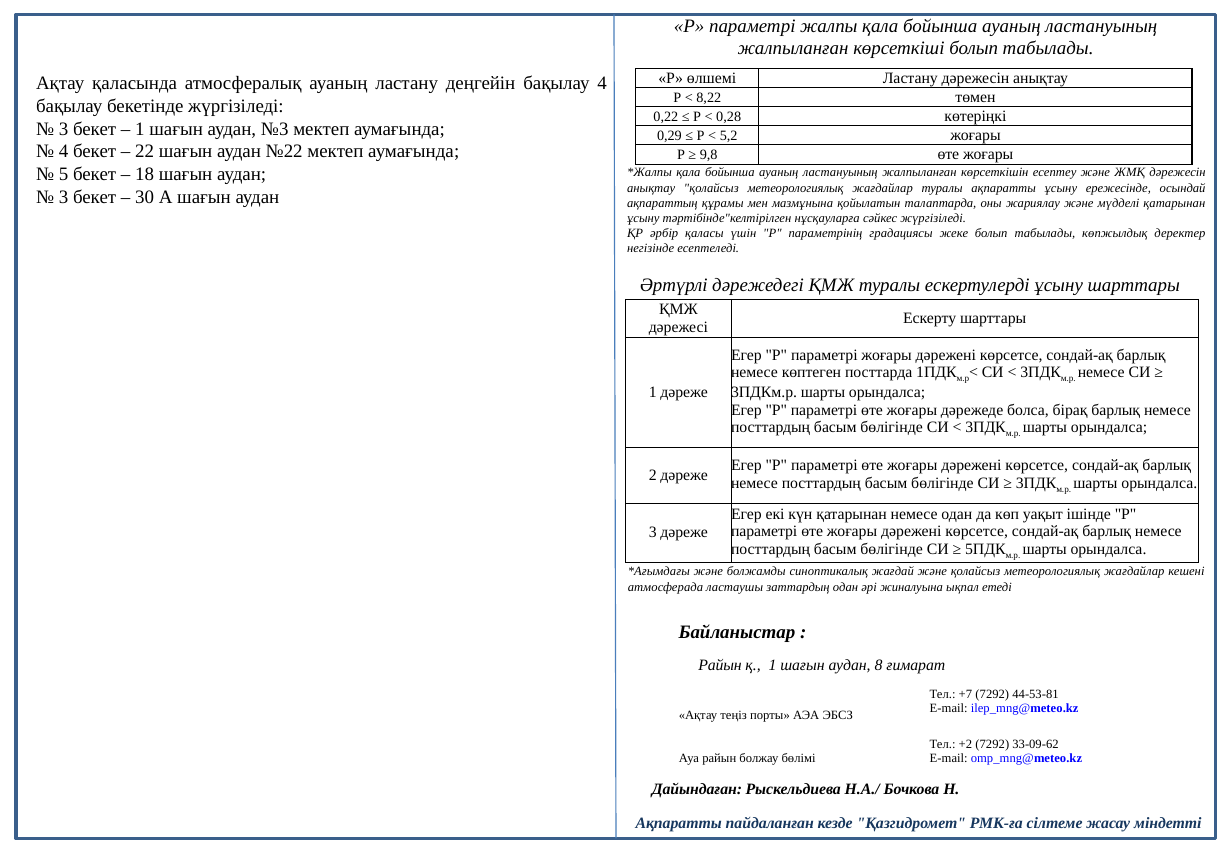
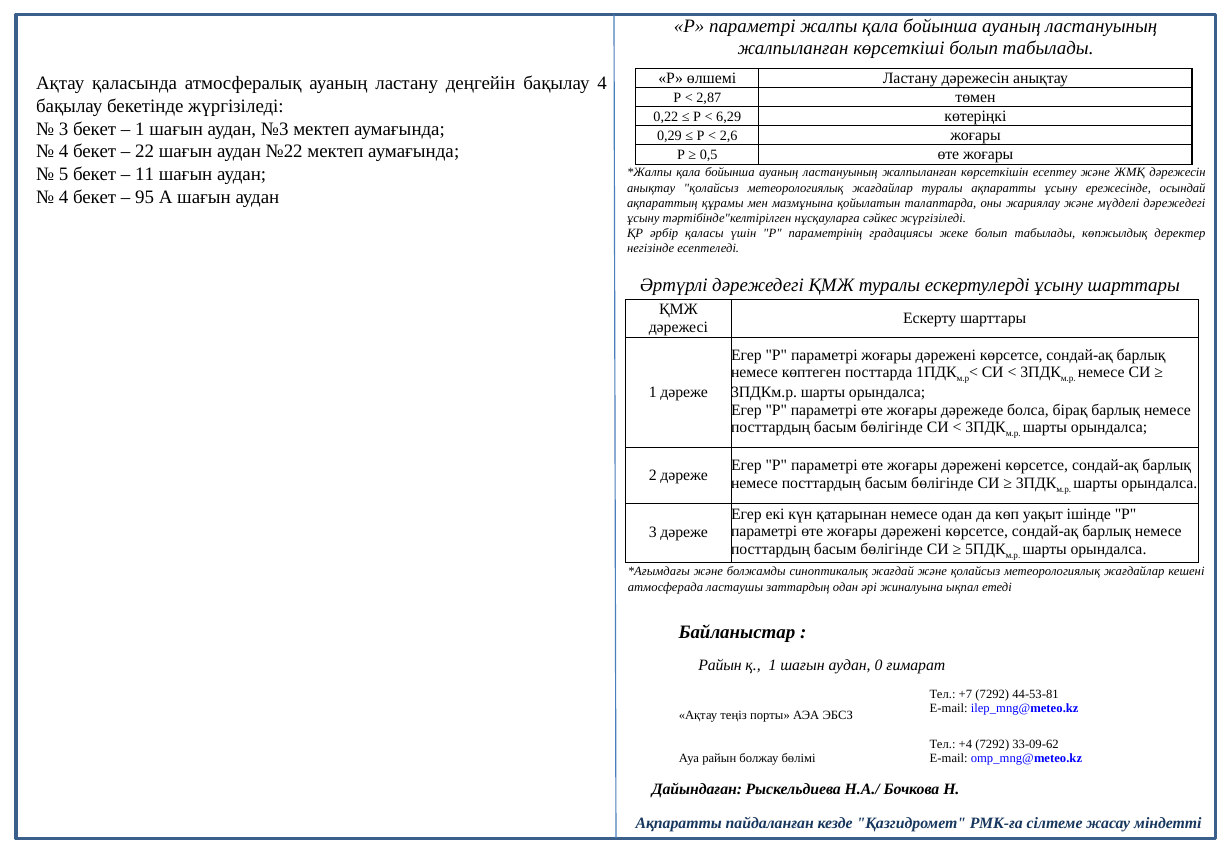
8,22: 8,22 -> 2,87
0,28: 0,28 -> 6,29
5,2: 5,2 -> 2,6
9,8: 9,8 -> 0,5
18: 18 -> 11
3 at (64, 197): 3 -> 4
30: 30 -> 95
мүдделі қатарынан: қатарынан -> дәрежедегі
8: 8 -> 0
+2: +2 -> +4
